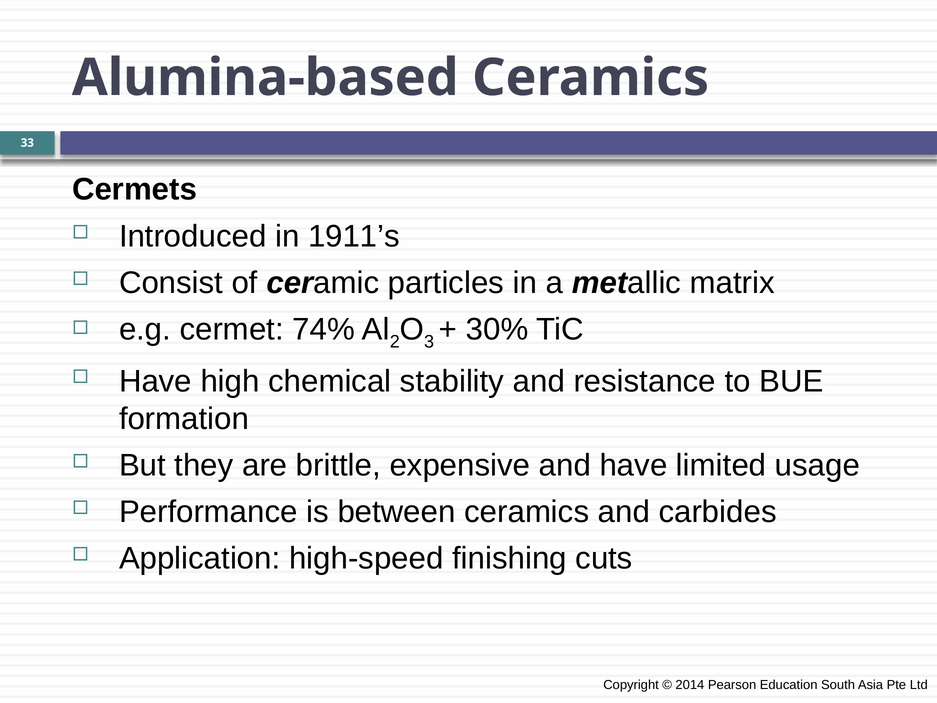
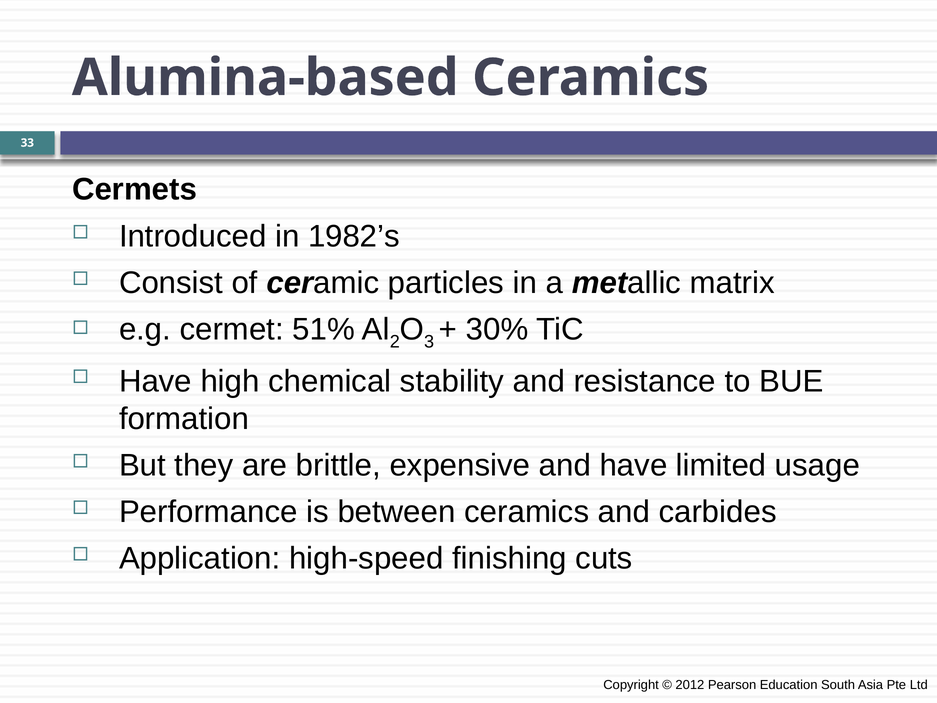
1911’s: 1911’s -> 1982’s
74%: 74% -> 51%
2014: 2014 -> 2012
